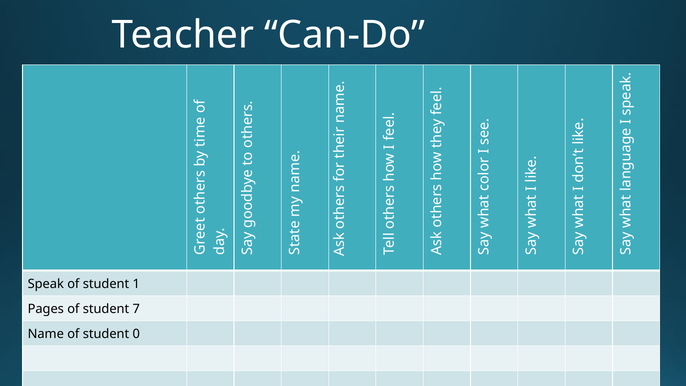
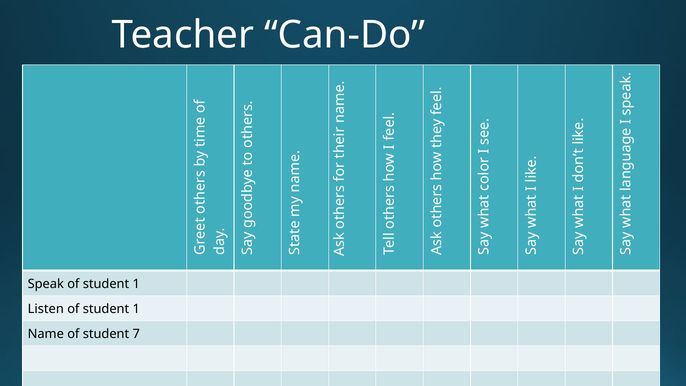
Pages: Pages -> Listen
7 at (136, 309): 7 -> 1
0: 0 -> 7
